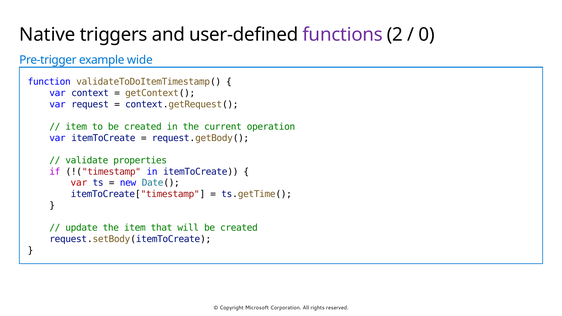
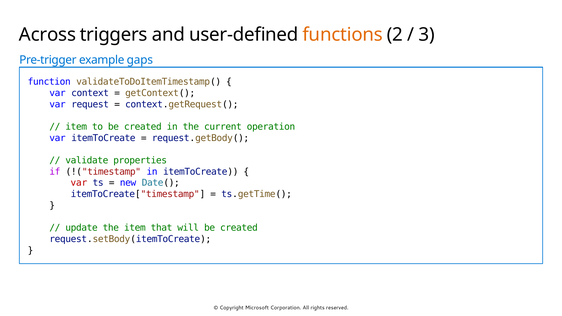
Native: Native -> Across
functions colour: purple -> orange
0: 0 -> 3
wide: wide -> gaps
